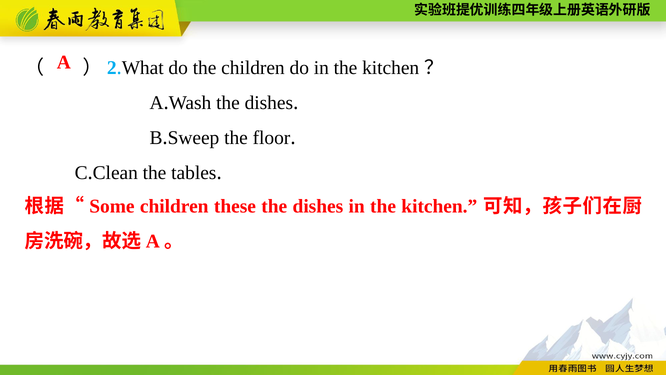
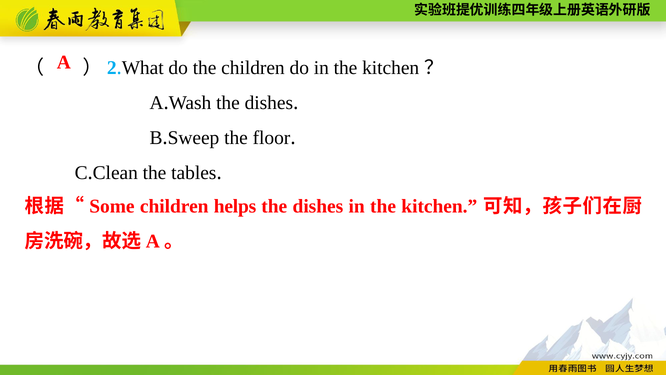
these: these -> helps
